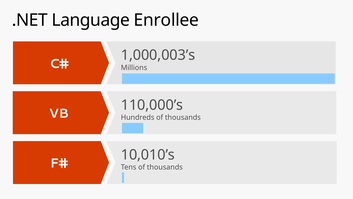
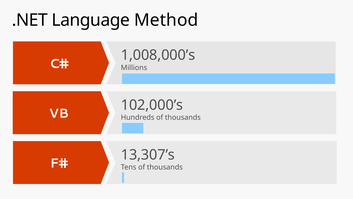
Enrollee: Enrollee -> Method
1,000,003’s: 1,000,003’s -> 1,008,000’s
110,000’s: 110,000’s -> 102,000’s
10,010’s: 10,010’s -> 13,307’s
